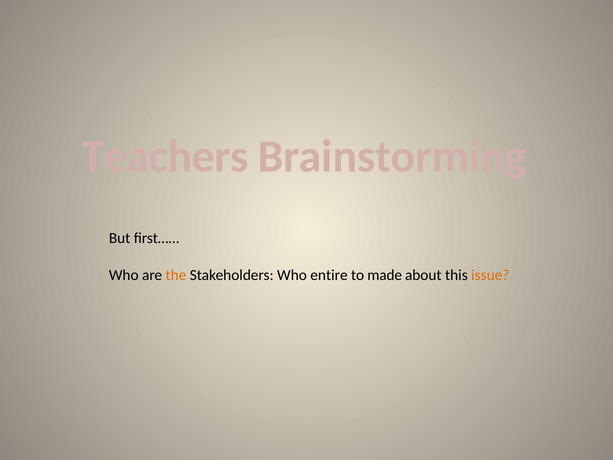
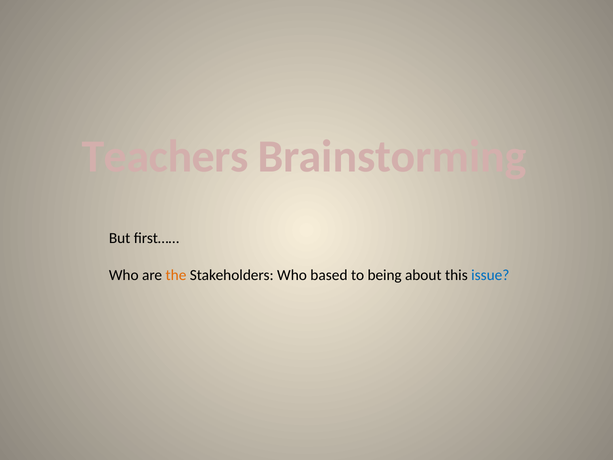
entire: entire -> based
made: made -> being
issue colour: orange -> blue
